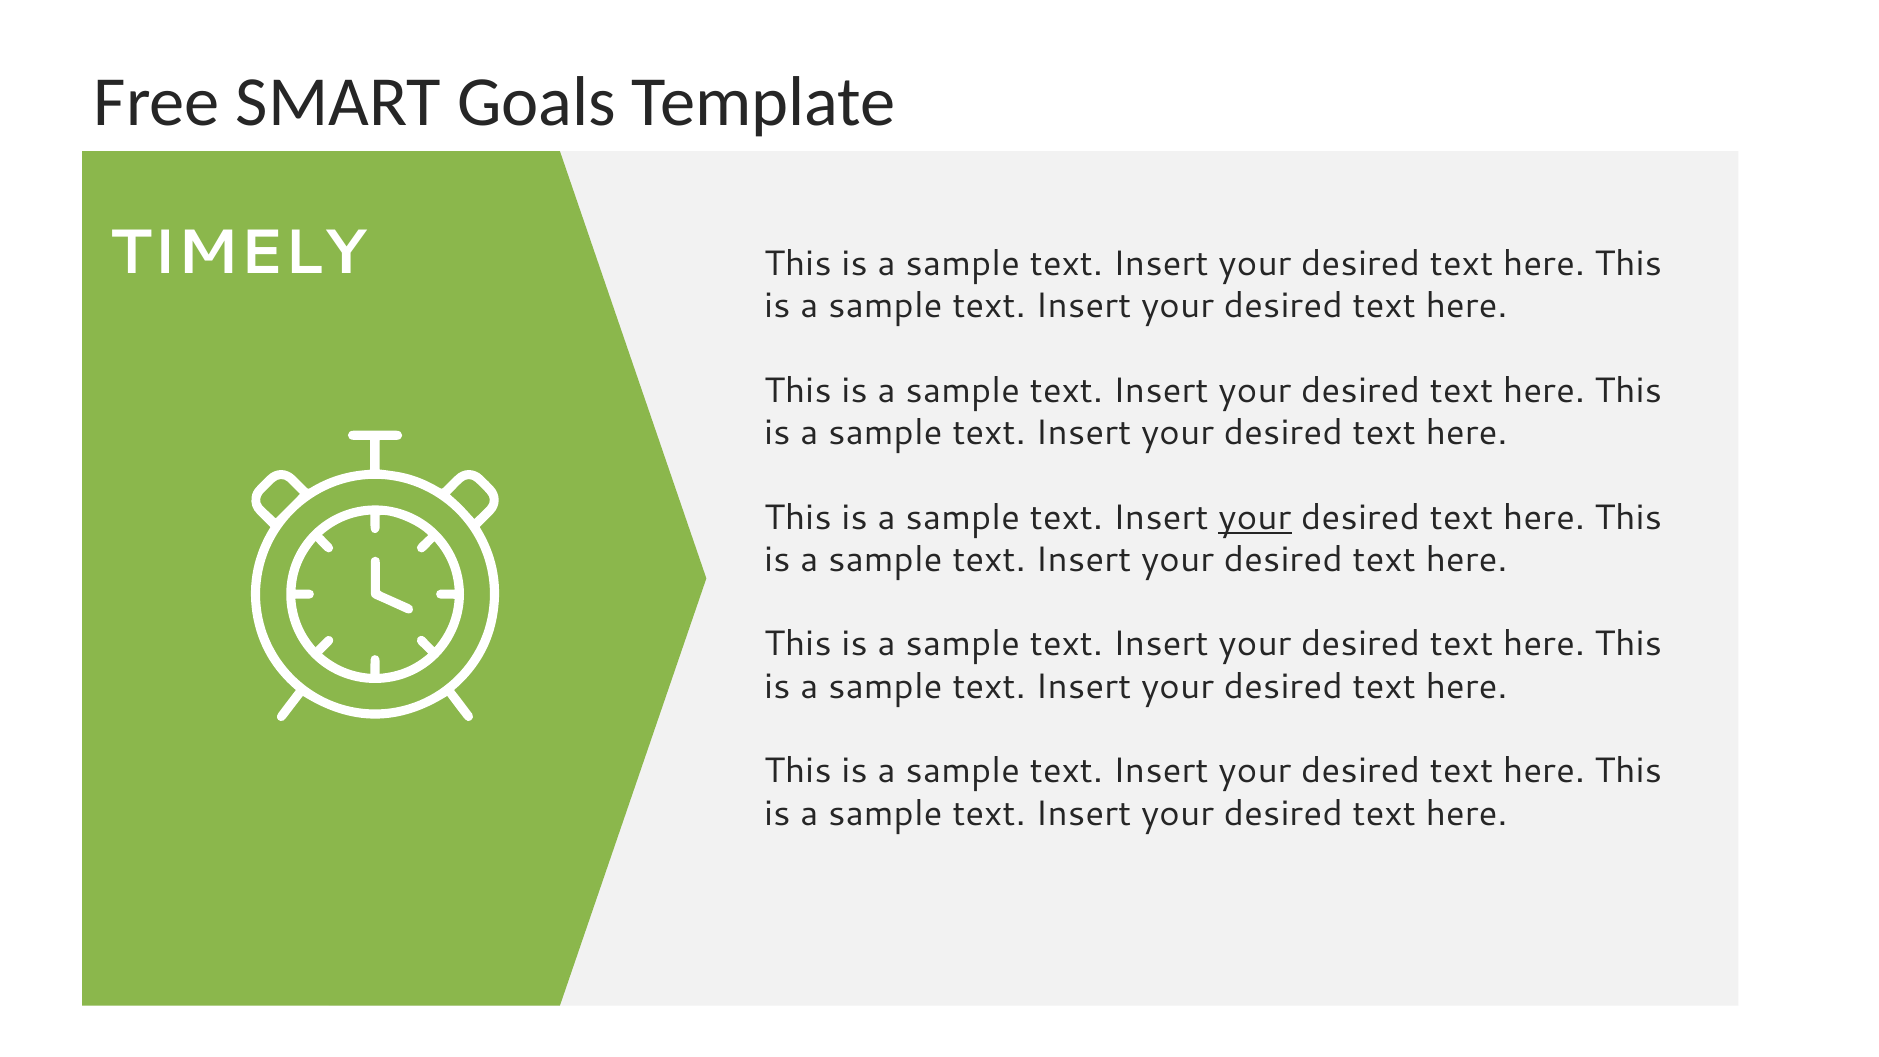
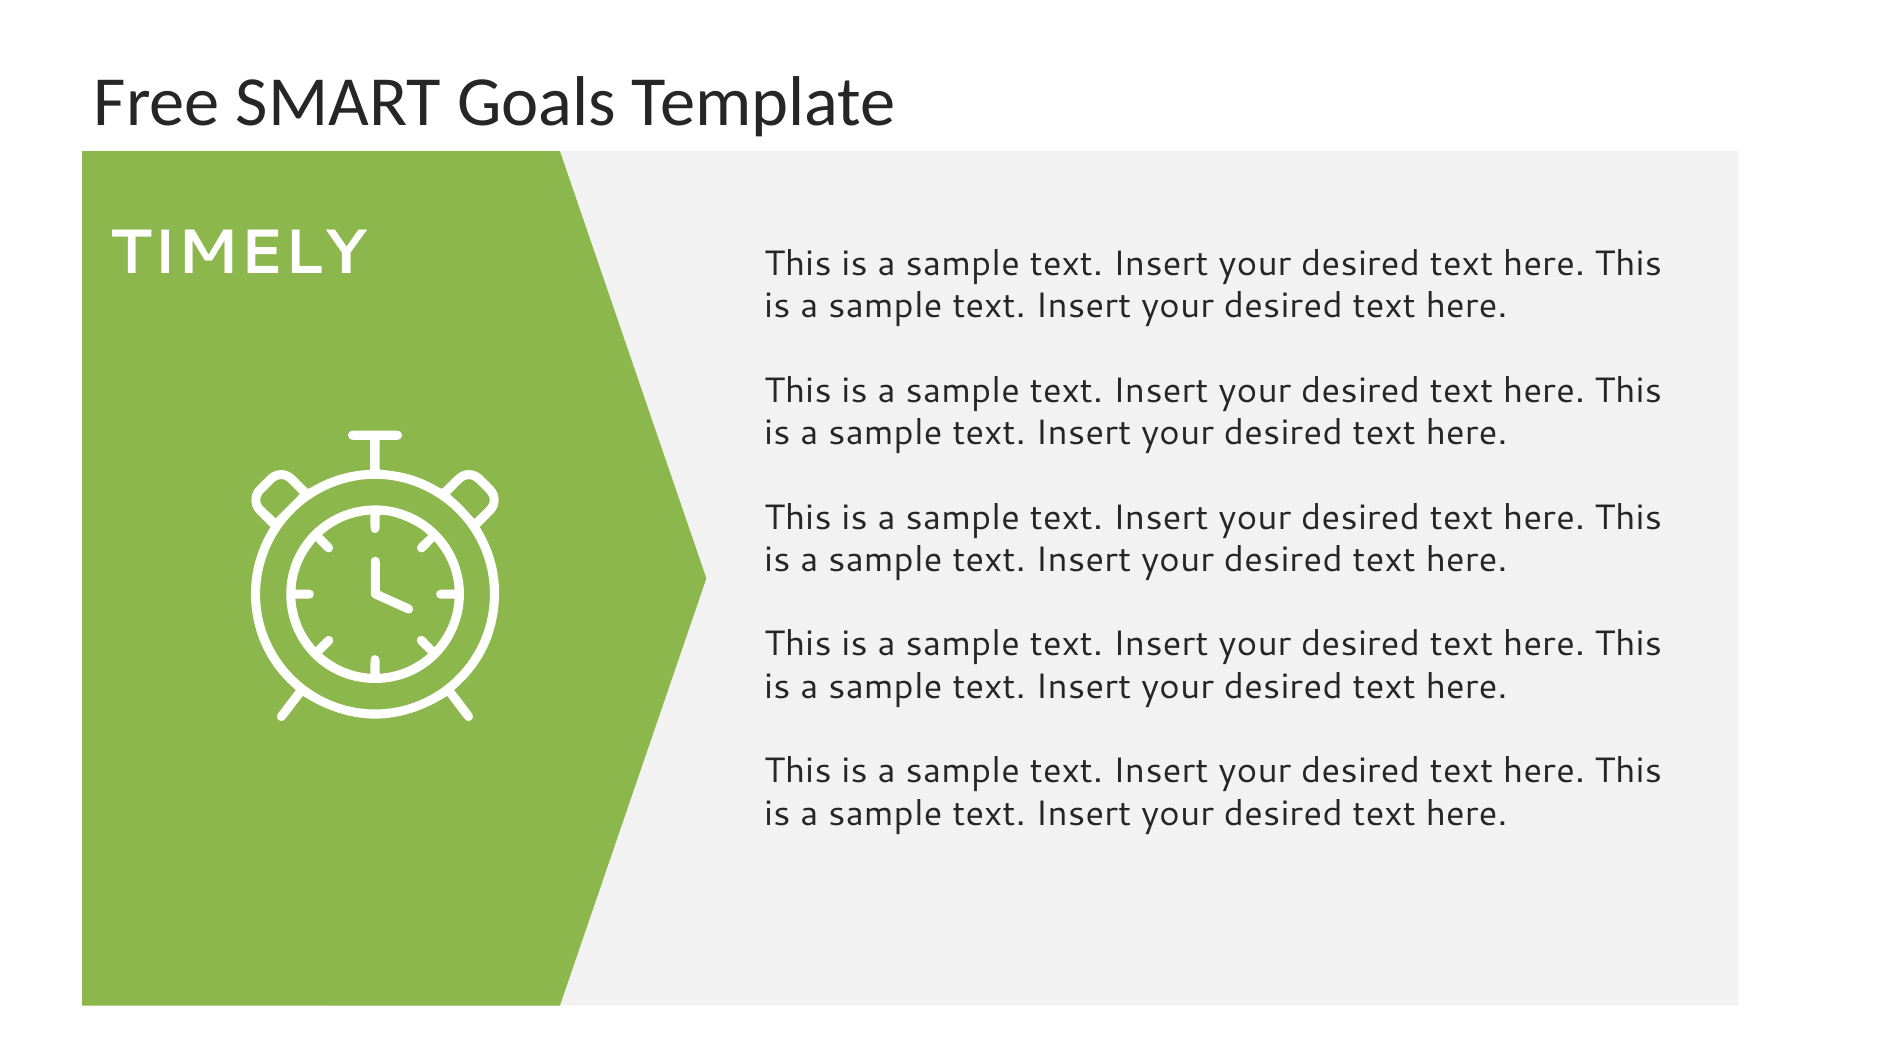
your at (1255, 518) underline: present -> none
